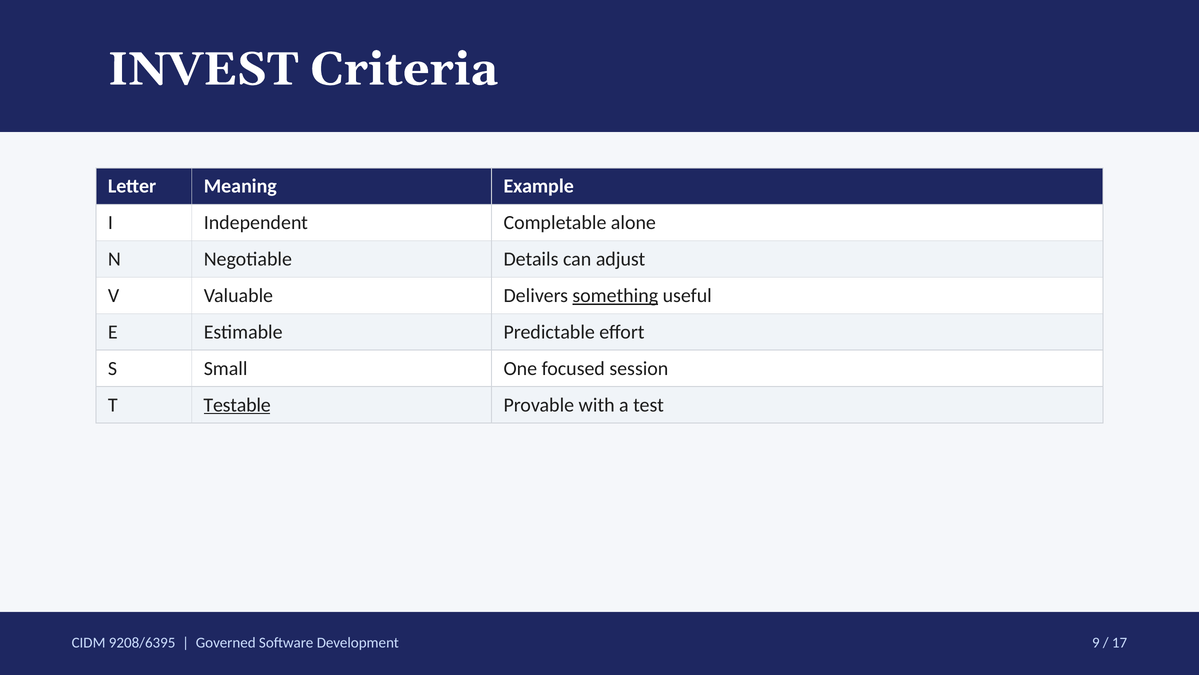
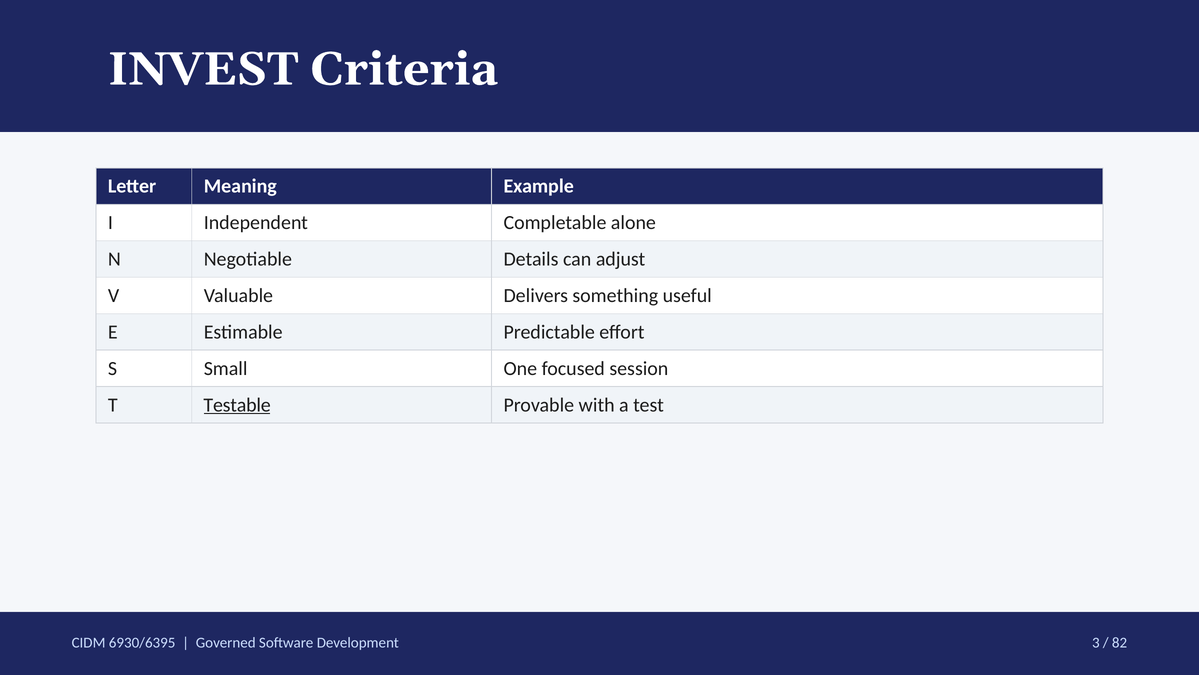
something underline: present -> none
9208/6395: 9208/6395 -> 6930/6395
9: 9 -> 3
17: 17 -> 82
